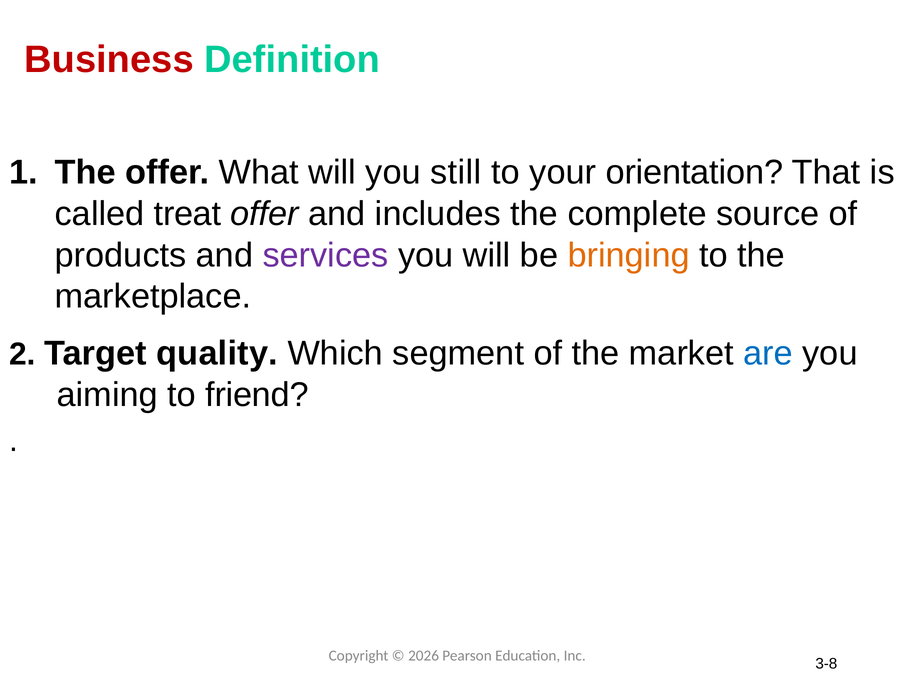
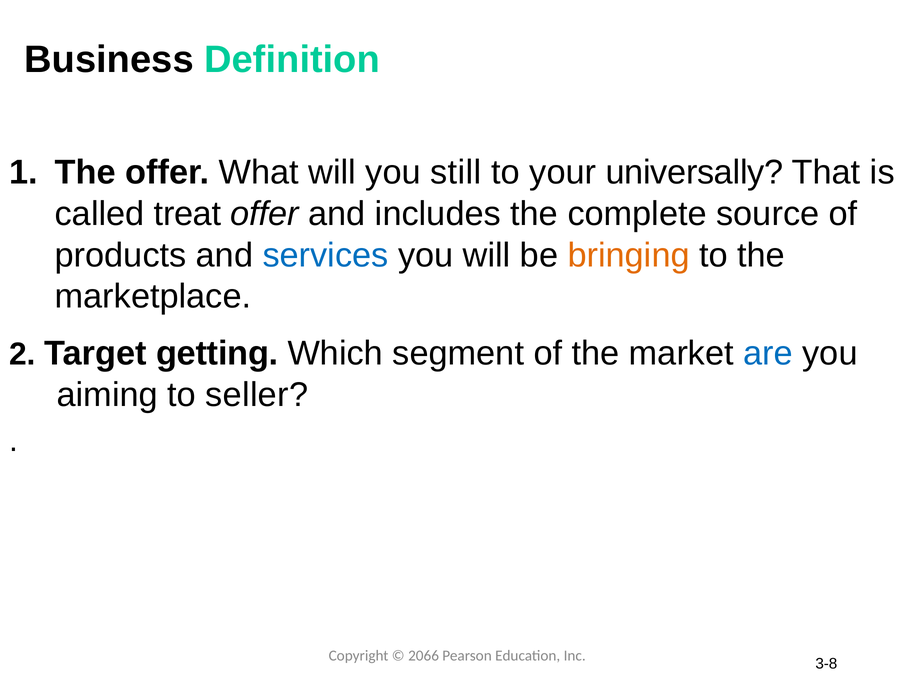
Business colour: red -> black
orientation: orientation -> universally
services colour: purple -> blue
quality: quality -> getting
friend: friend -> seller
2026: 2026 -> 2066
